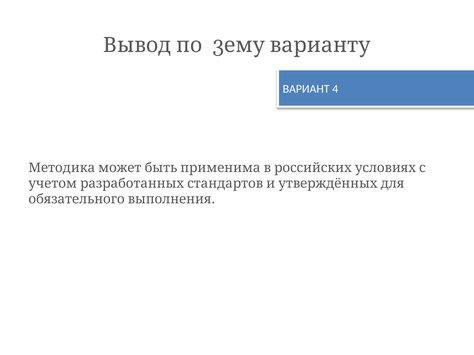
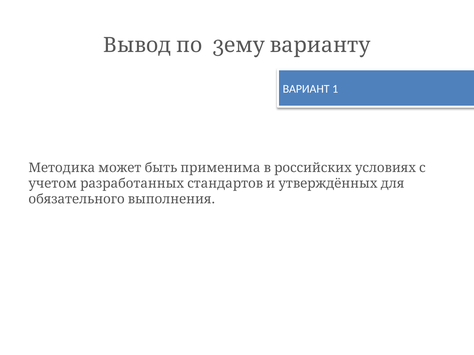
4: 4 -> 1
